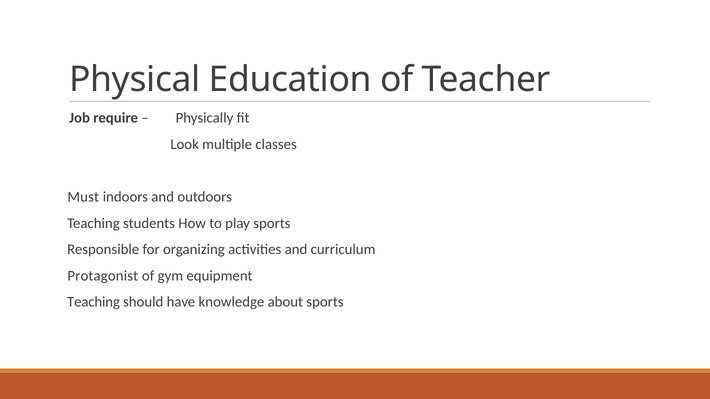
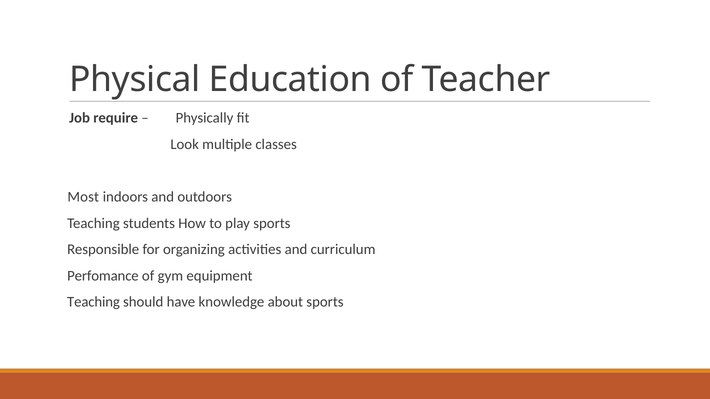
Must: Must -> Most
Protagonist: Protagonist -> Perfomance
